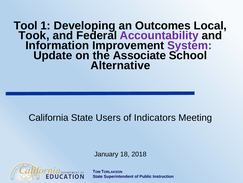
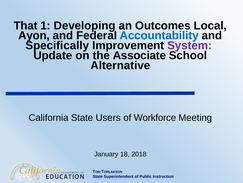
Tool: Tool -> That
Took: Took -> Ayon
Accountability colour: purple -> blue
Information: Information -> Specifically
Indicators: Indicators -> Workforce
